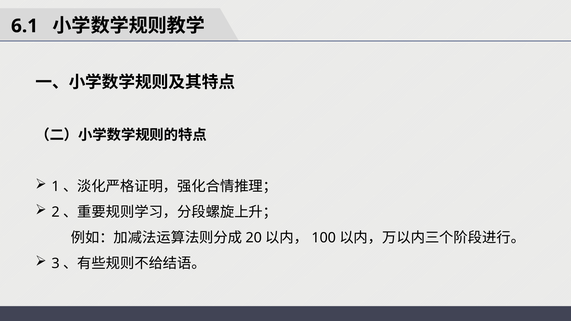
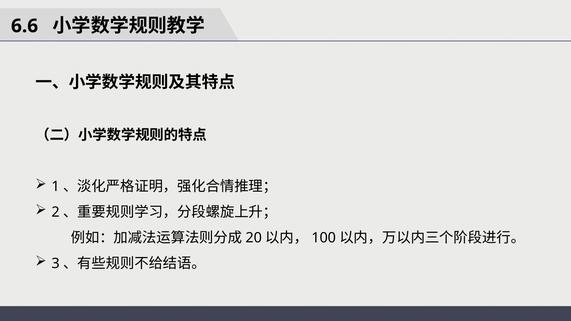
6.1: 6.1 -> 6.6
